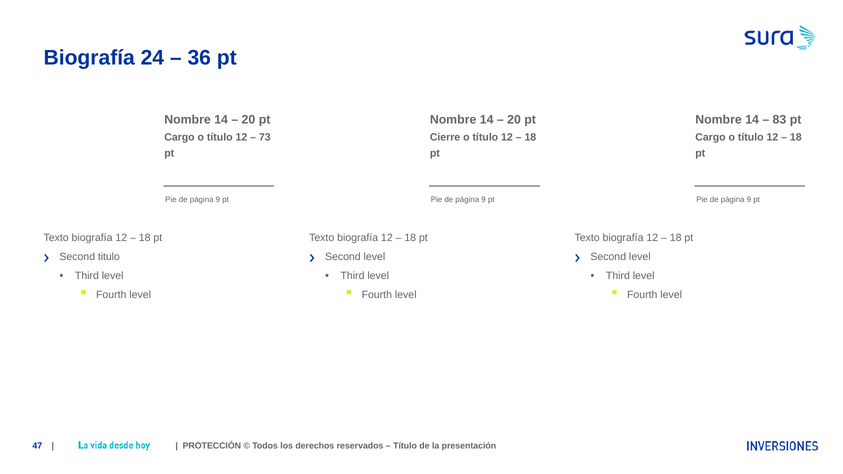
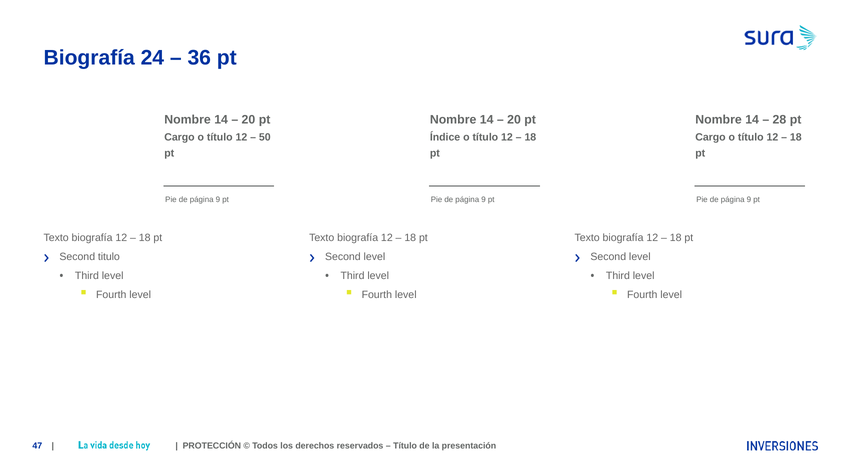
83: 83 -> 28
73: 73 -> 50
Cierre: Cierre -> Índice
